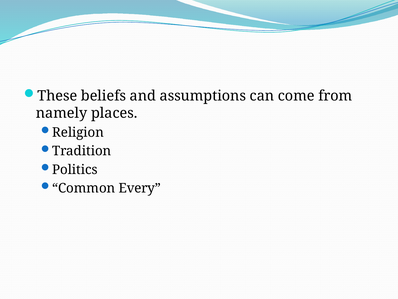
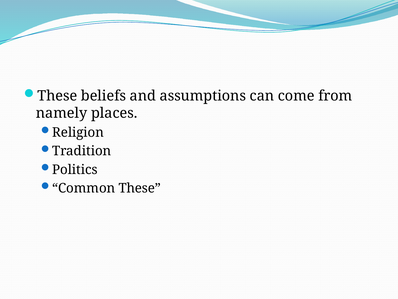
Common Every: Every -> These
